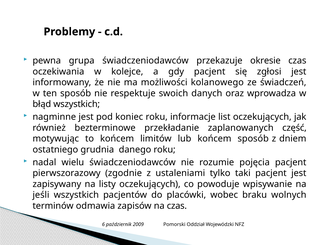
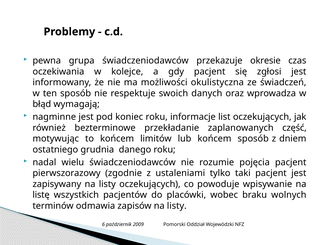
kolanowego: kolanowego -> okulistyczna
błąd wszystkich: wszystkich -> wymagają
jeśli: jeśli -> listę
zapisów na czas: czas -> listy
